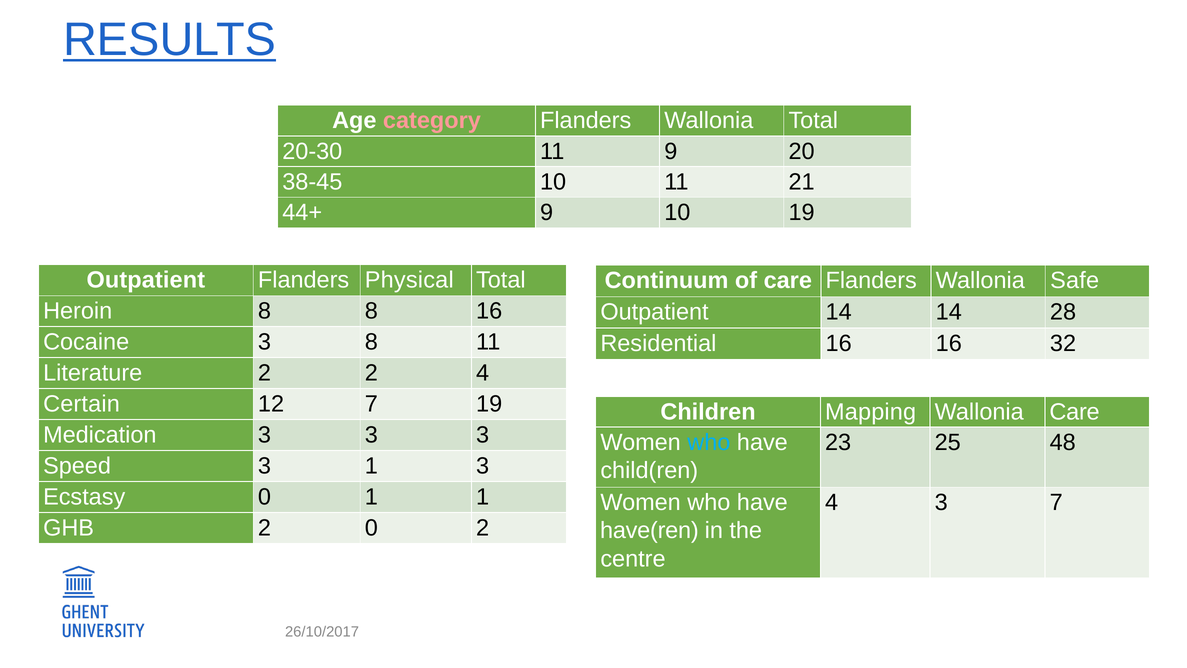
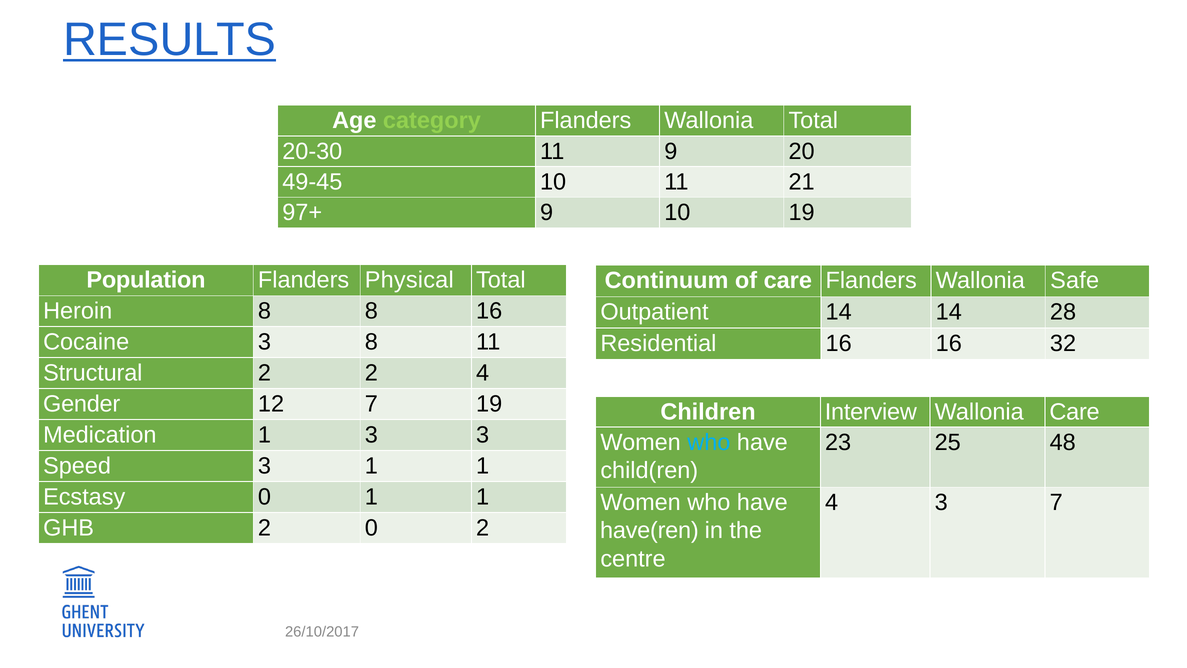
category colour: pink -> light green
38-45: 38-45 -> 49-45
44+: 44+ -> 97+
Outpatient at (146, 280): Outpatient -> Population
Literature: Literature -> Structural
Certain: Certain -> Gender
Mapping: Mapping -> Interview
Medication 3: 3 -> 1
3 1 3: 3 -> 1
